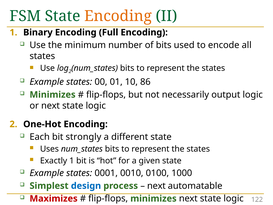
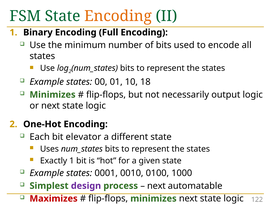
86: 86 -> 18
strongly: strongly -> elevator
design colour: blue -> purple
